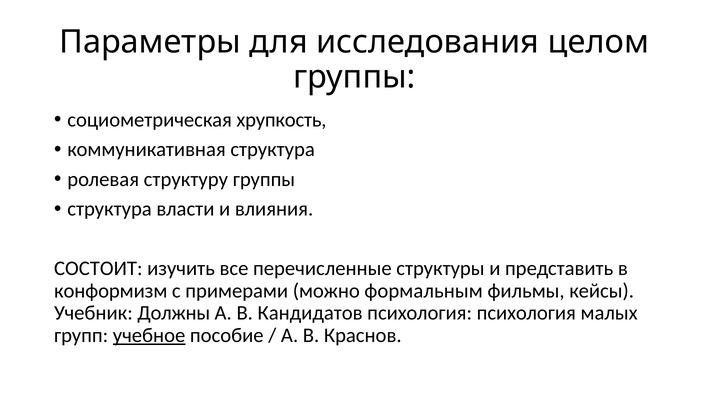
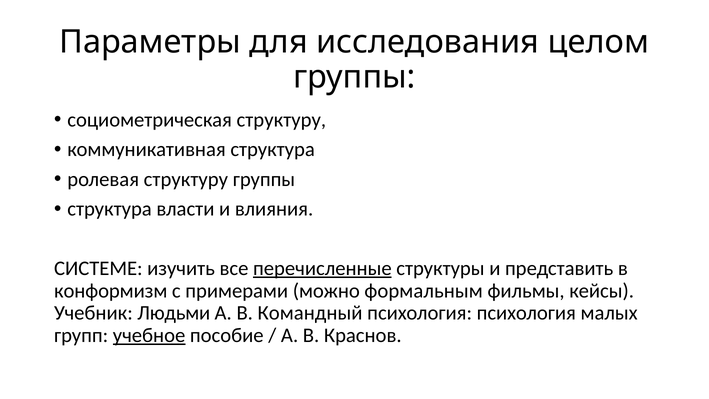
социометрическая хрупкость: хрупкость -> структуру
СОСТОИТ: СОСТОИТ -> СИСТЕМЕ
перечисленные underline: none -> present
Должны: Должны -> Людьми
Кандидатов: Кандидатов -> Командный
